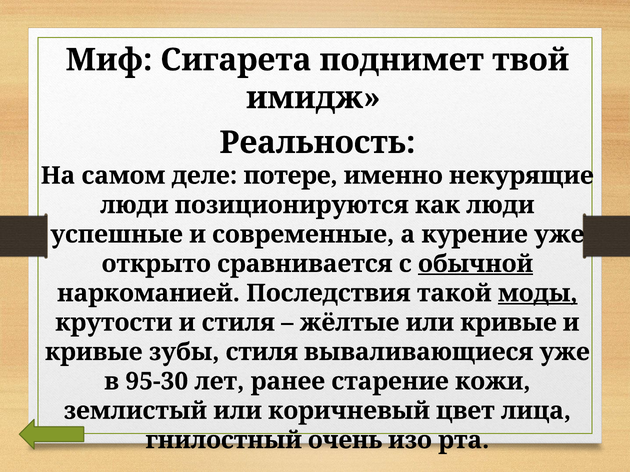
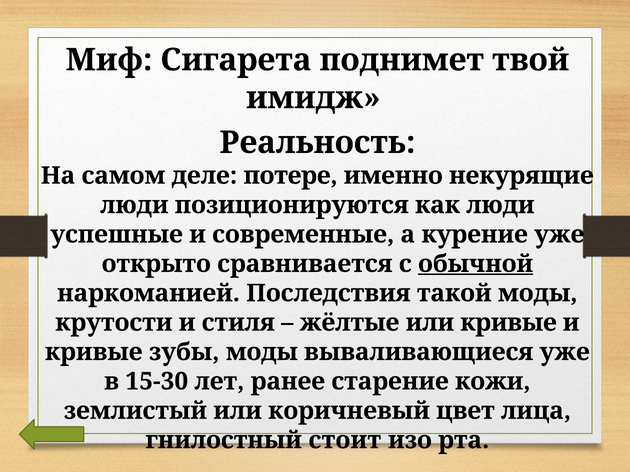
моды at (538, 294) underline: present -> none
зубы стиля: стиля -> моды
95-30: 95-30 -> 15-30
очень: очень -> стоит
